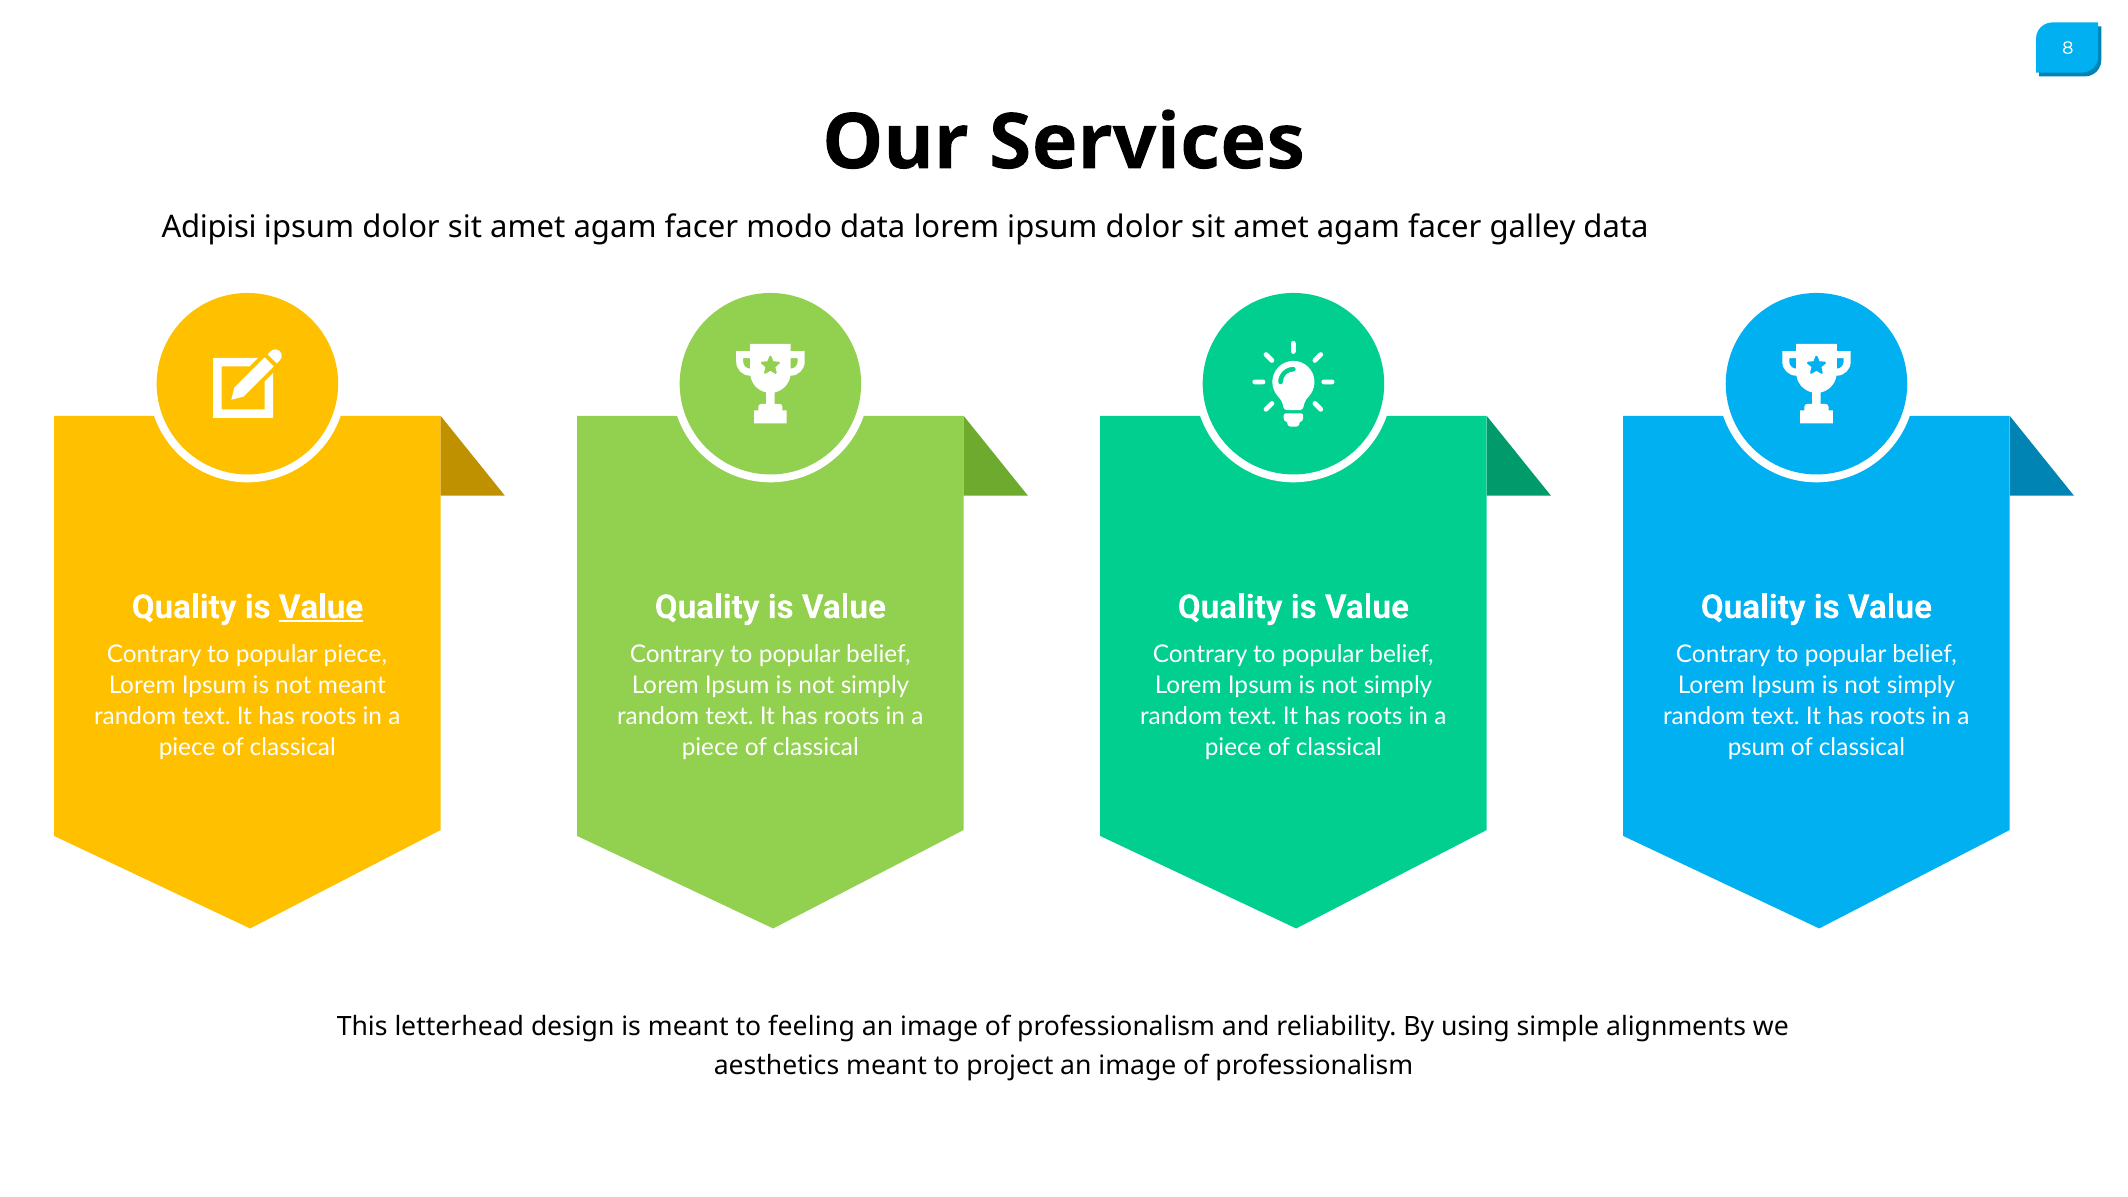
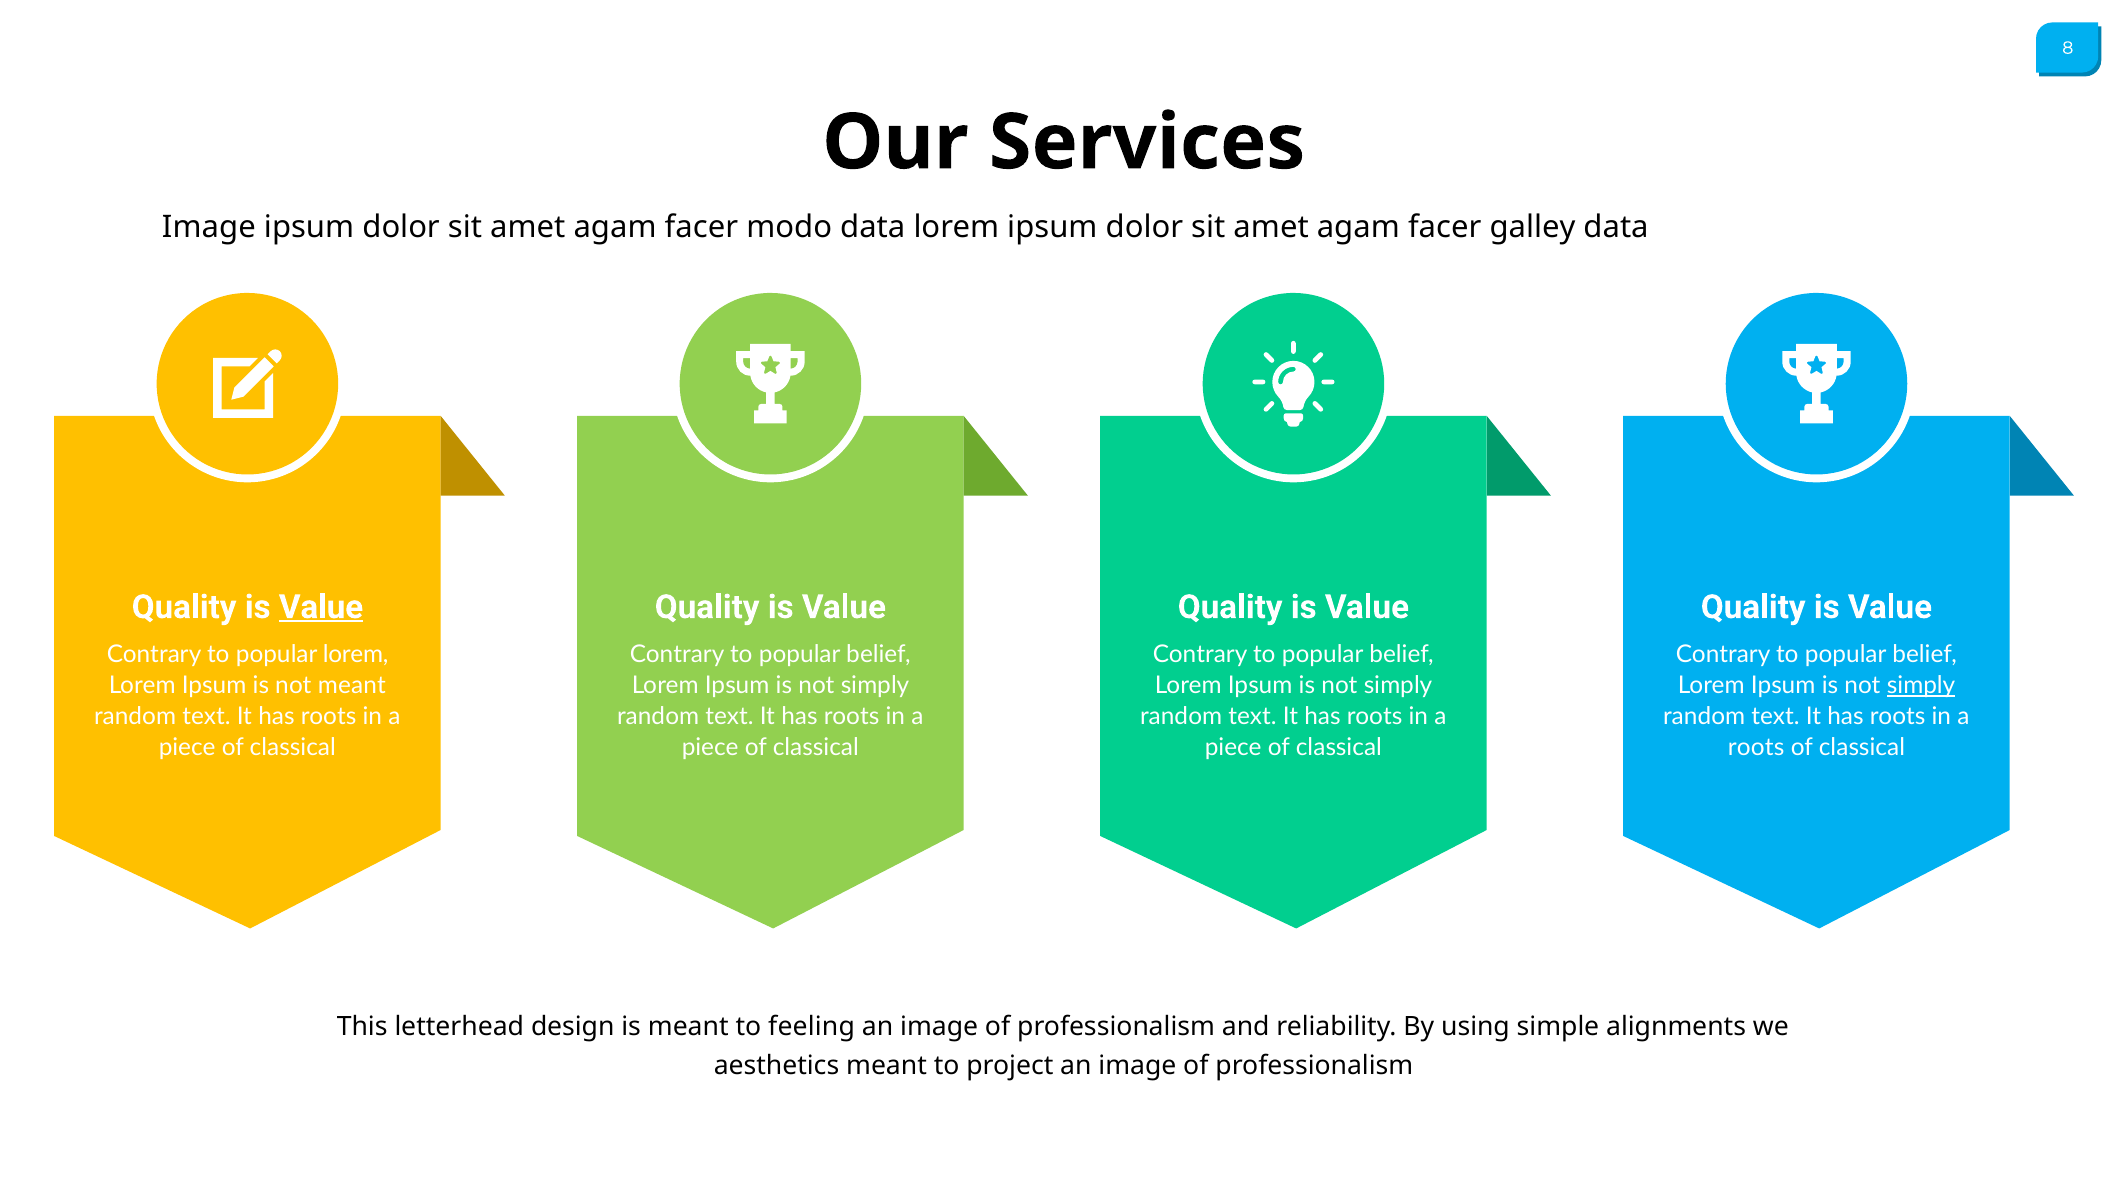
Adipisi at (209, 227): Adipisi -> Image
popular piece: piece -> lorem
simply at (1921, 686) underline: none -> present
psum at (1756, 748): psum -> roots
